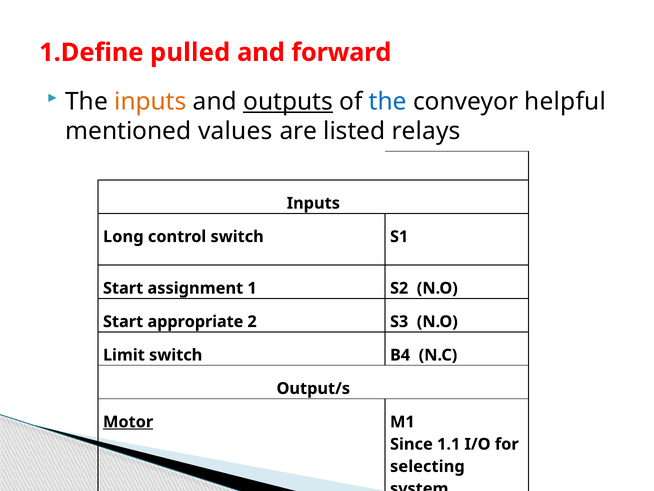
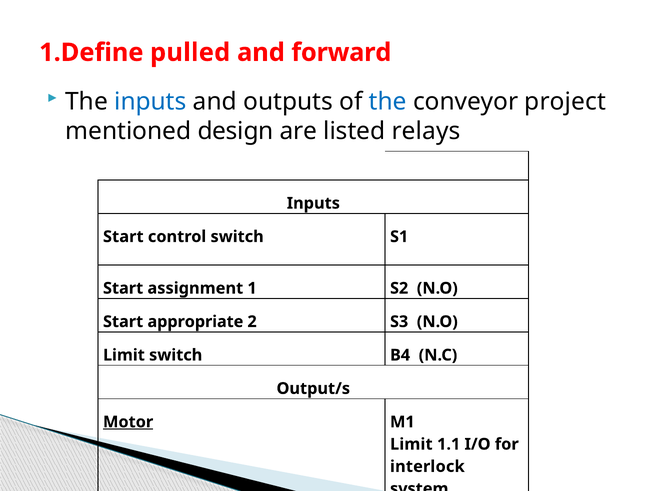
inputs at (150, 101) colour: orange -> blue
outputs underline: present -> none
helpful: helpful -> project
values: values -> design
Long at (123, 236): Long -> Start
Since at (411, 444): Since -> Limit
selecting: selecting -> interlock
